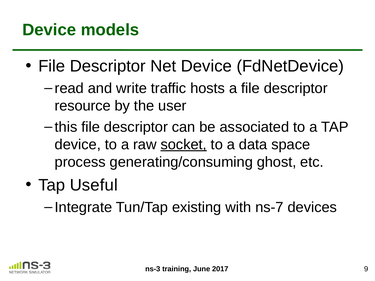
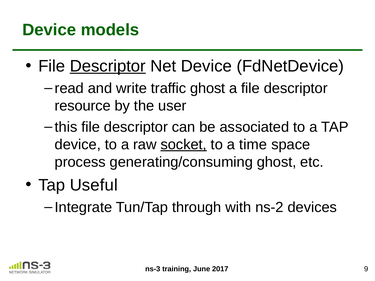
Descriptor at (108, 66) underline: none -> present
traffic hosts: hosts -> ghost
data: data -> time
existing: existing -> through
ns-7: ns-7 -> ns-2
